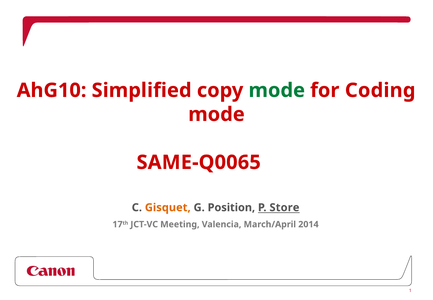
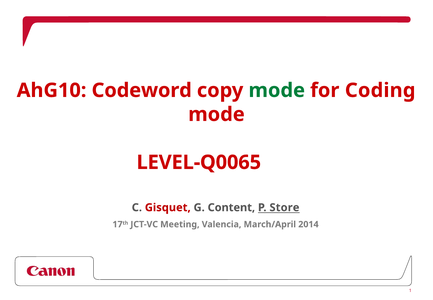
Simplified: Simplified -> Codeword
SAME-Q0065: SAME-Q0065 -> LEVEL-Q0065
Gisquet colour: orange -> red
Position: Position -> Content
